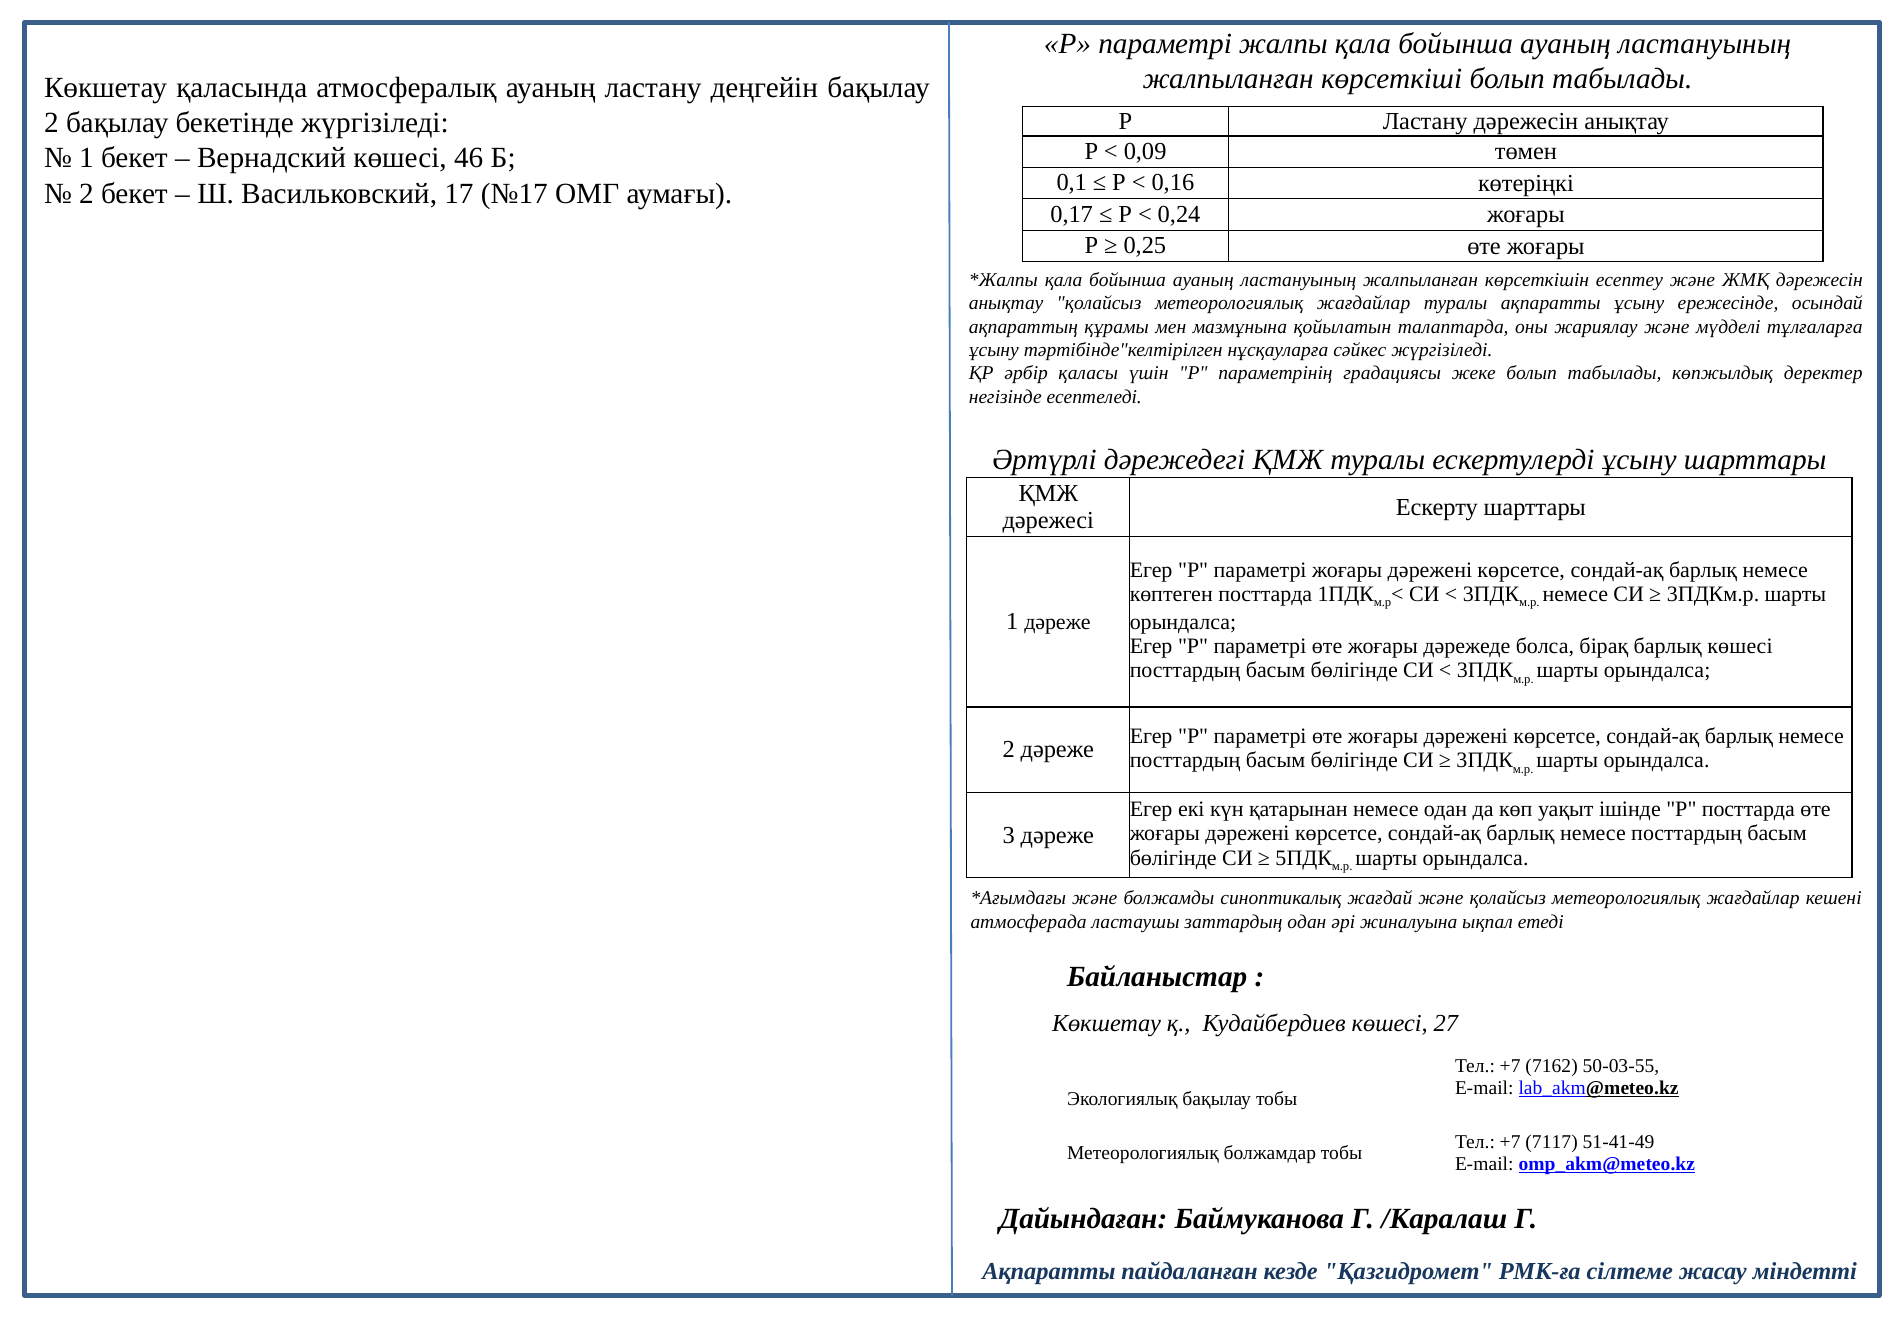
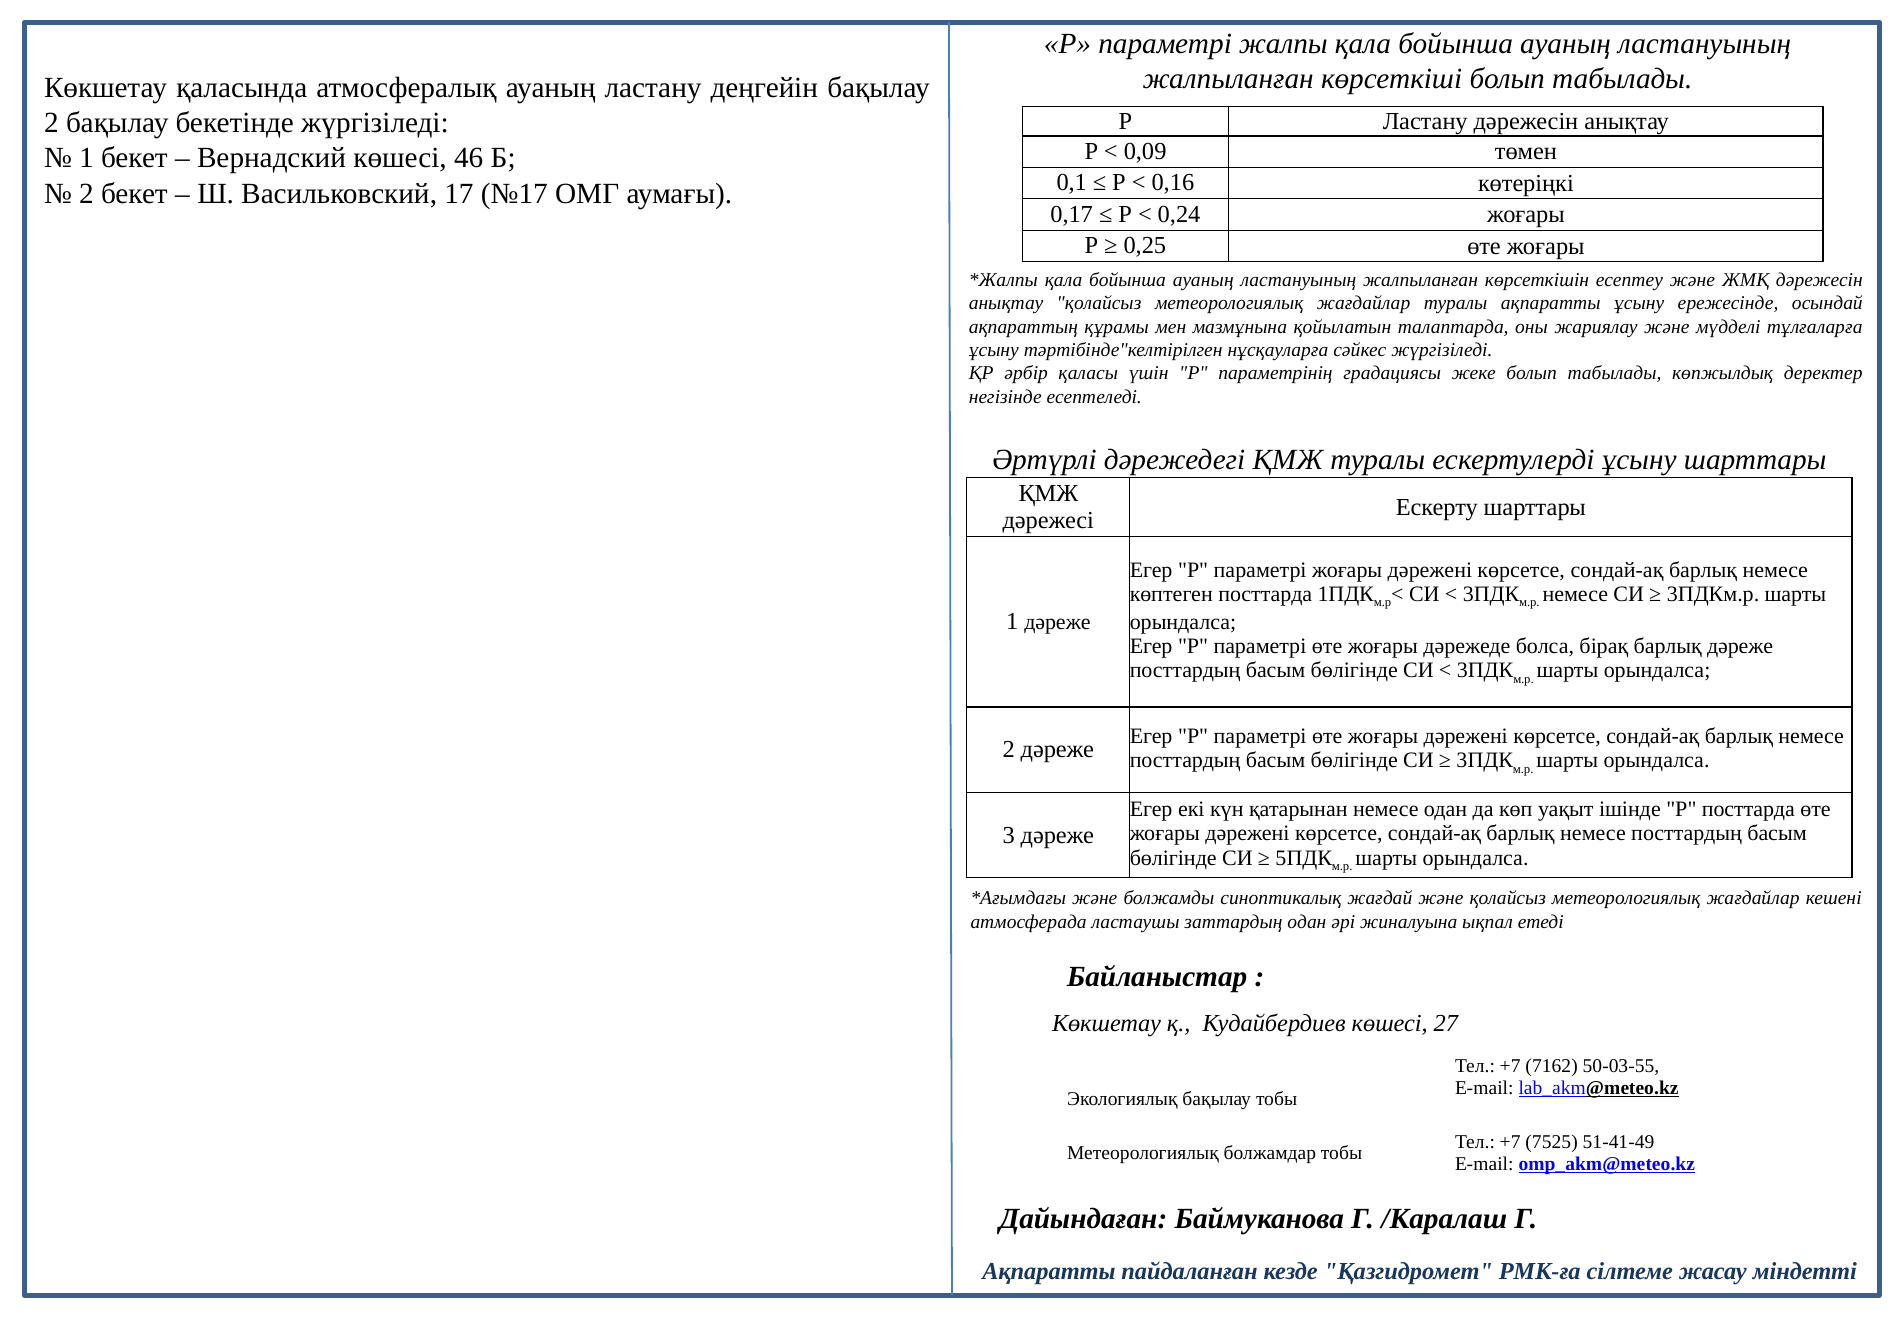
барлық көшесі: көшесі -> дәреже
7117: 7117 -> 7525
